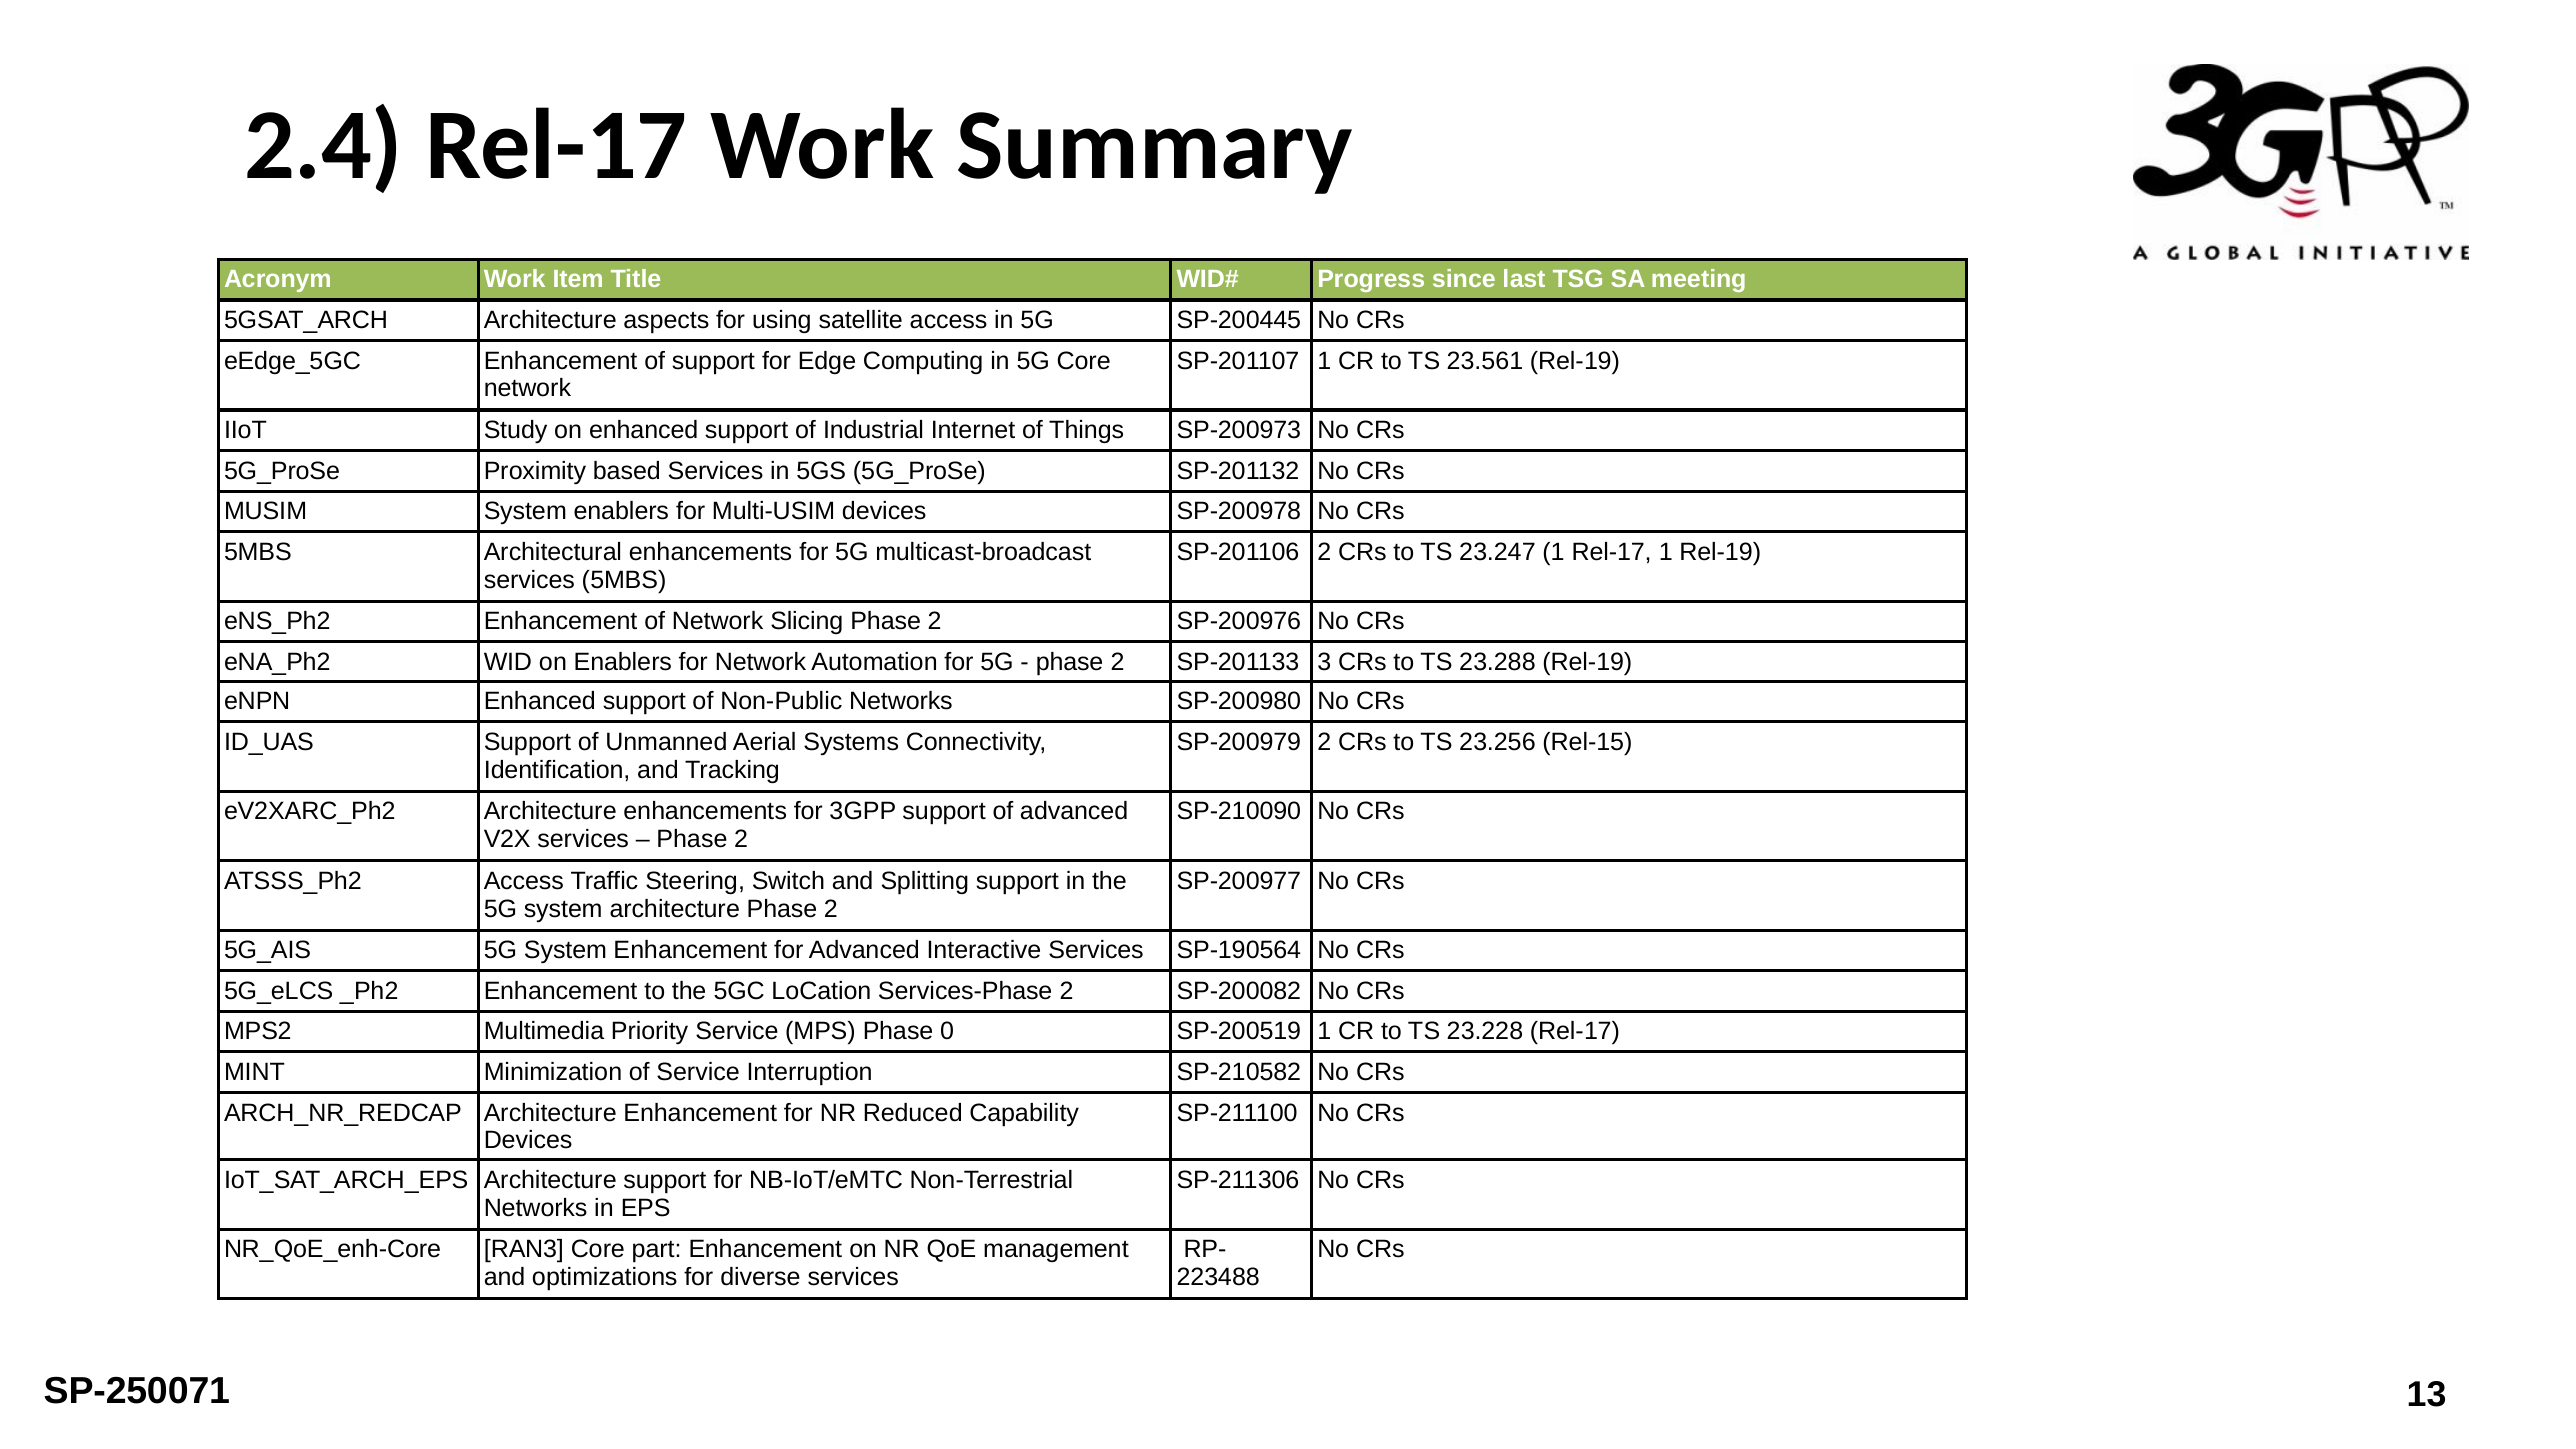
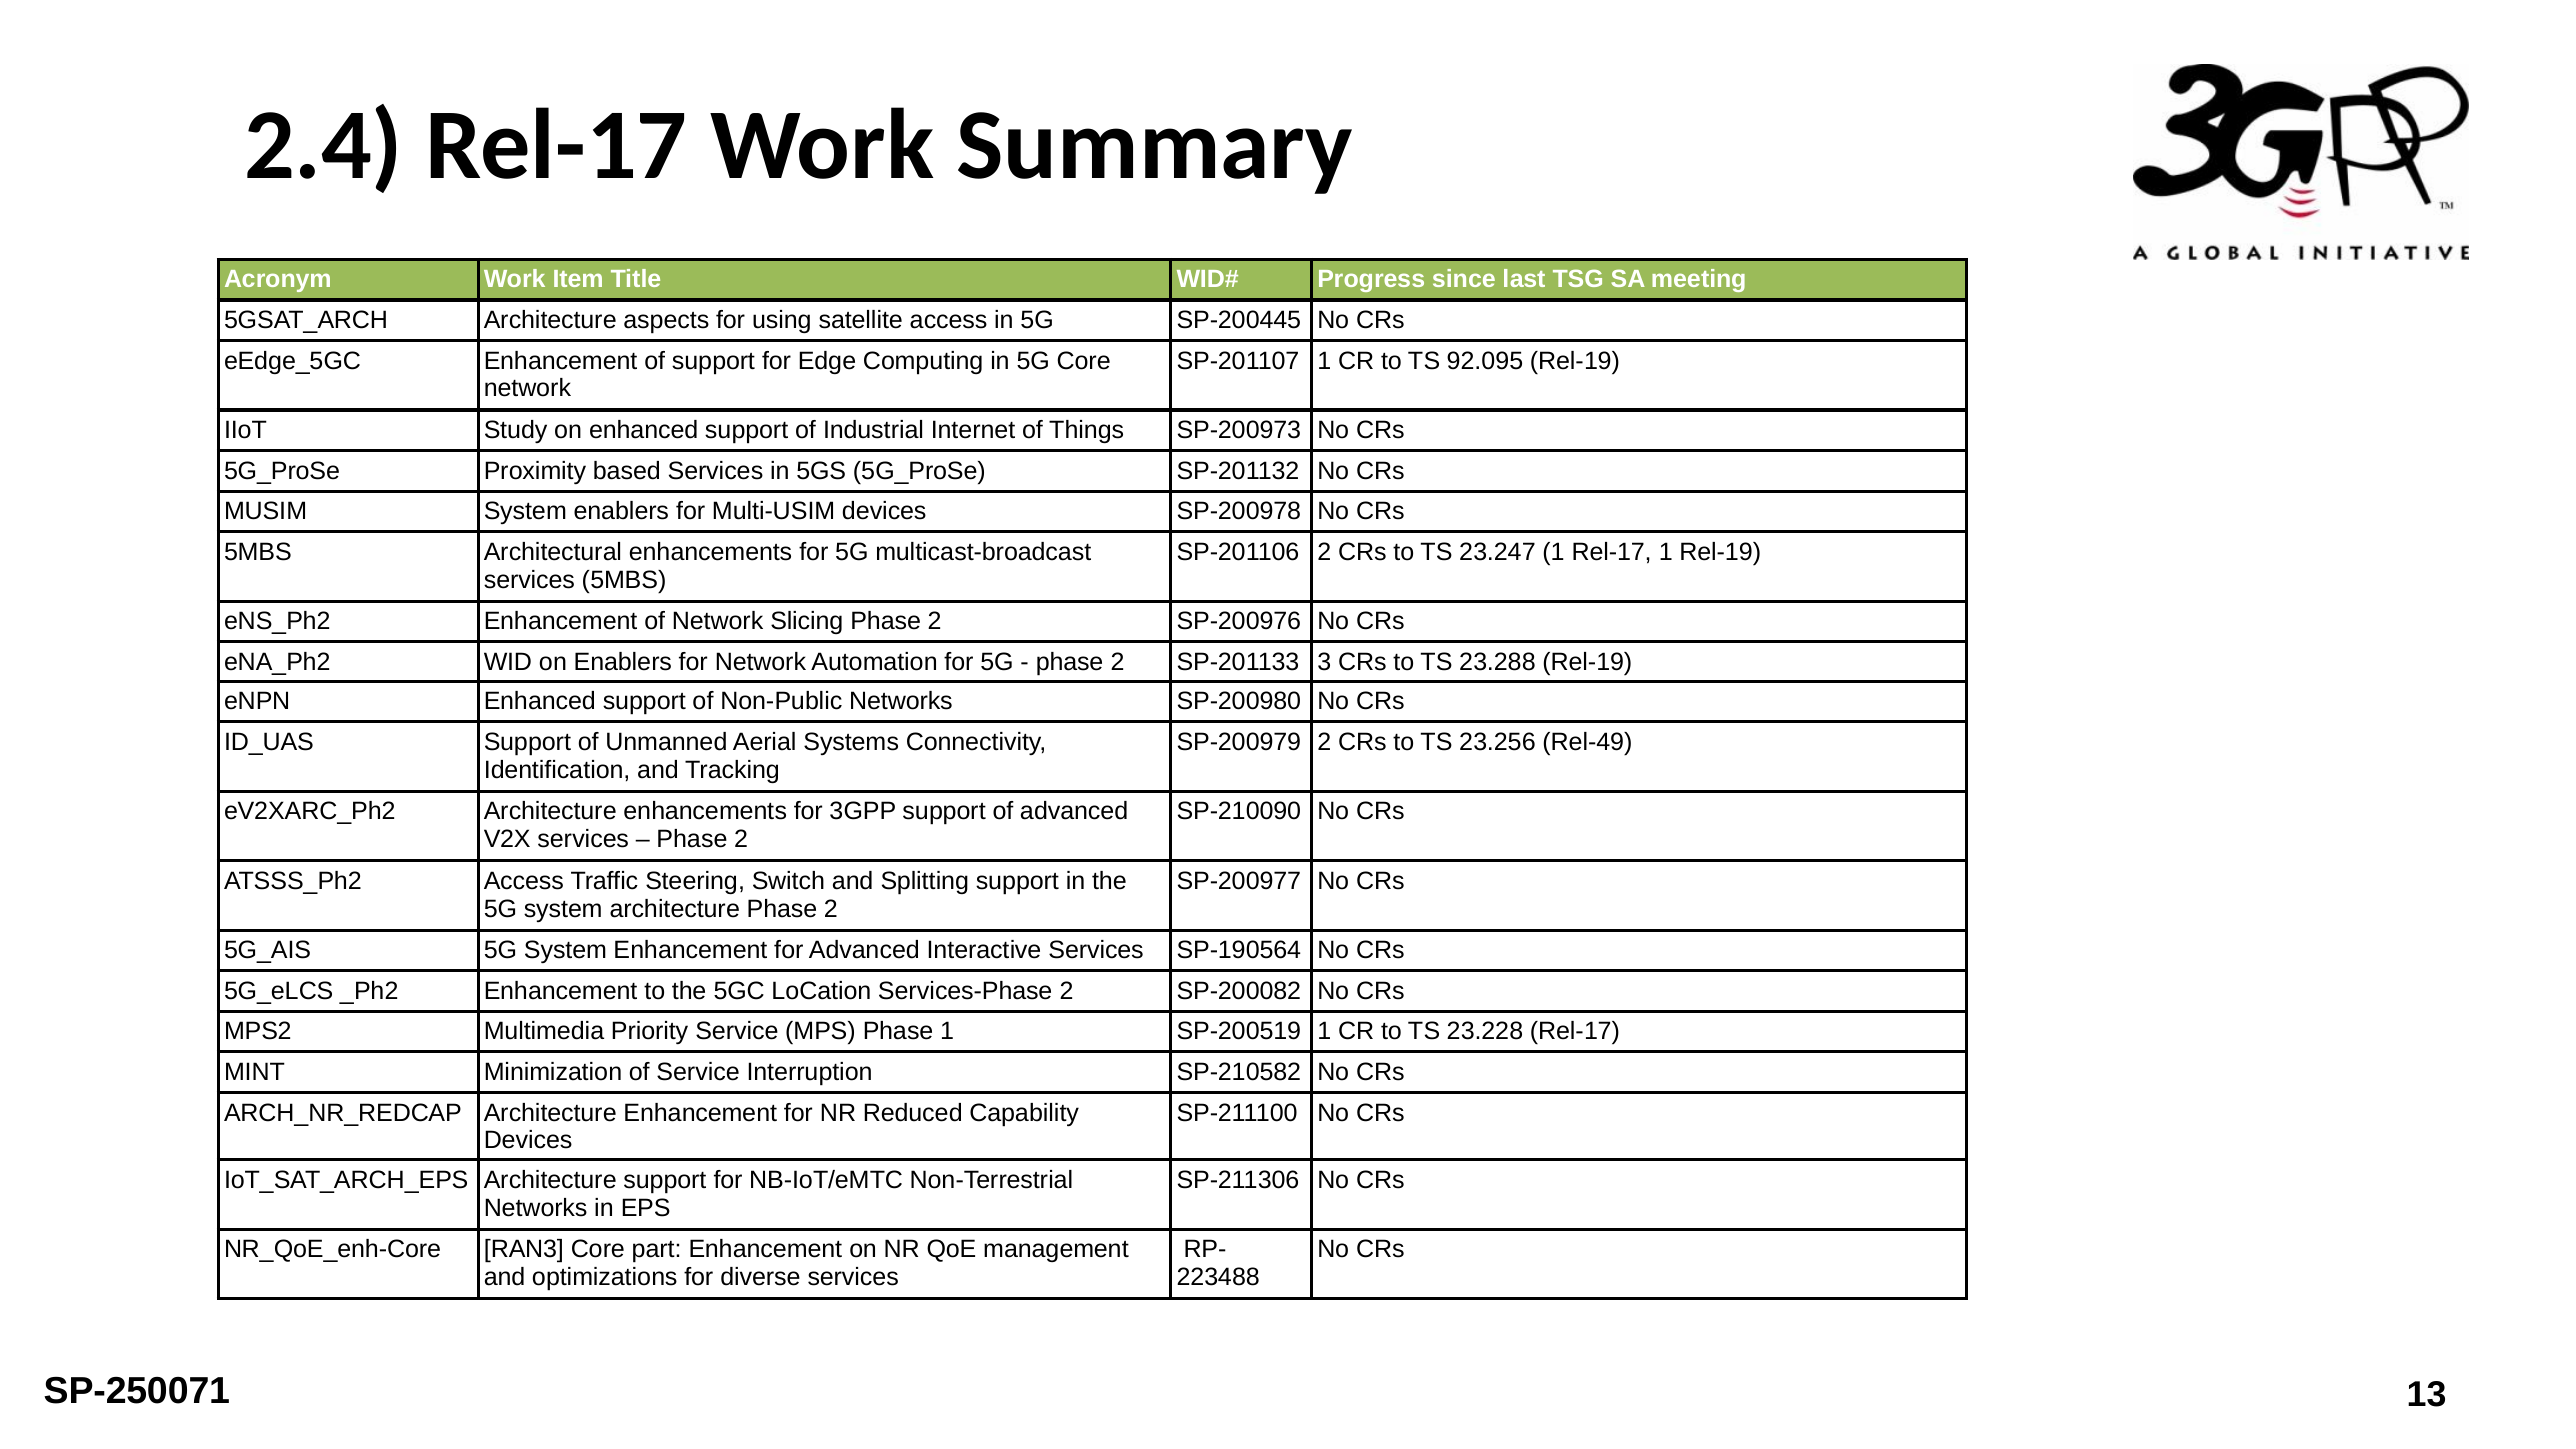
23.561: 23.561 -> 92.095
Rel-15: Rel-15 -> Rel-49
Phase 0: 0 -> 1
